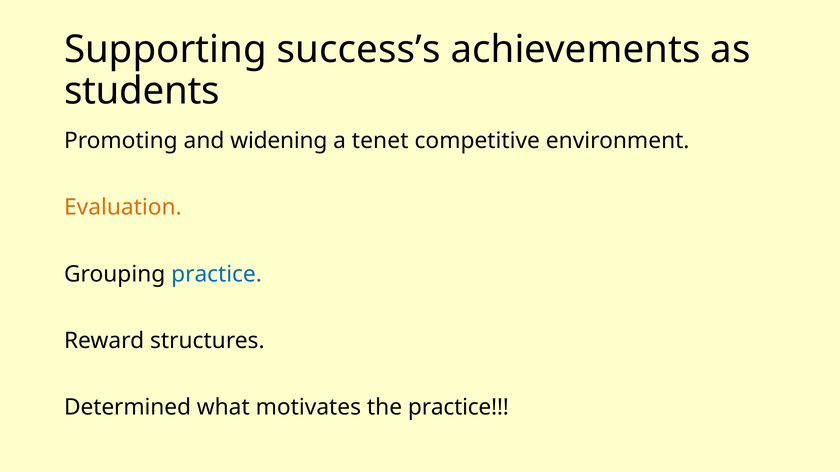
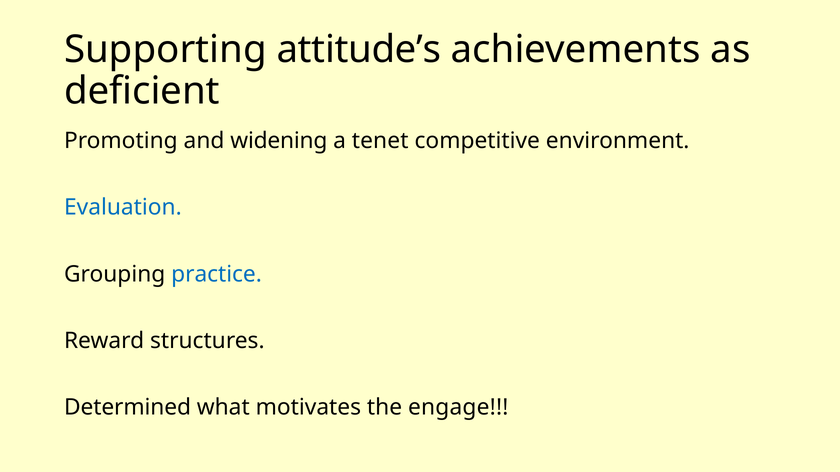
success’s: success’s -> attitude’s
students: students -> deficient
Evaluation colour: orange -> blue
the practice: practice -> engage
